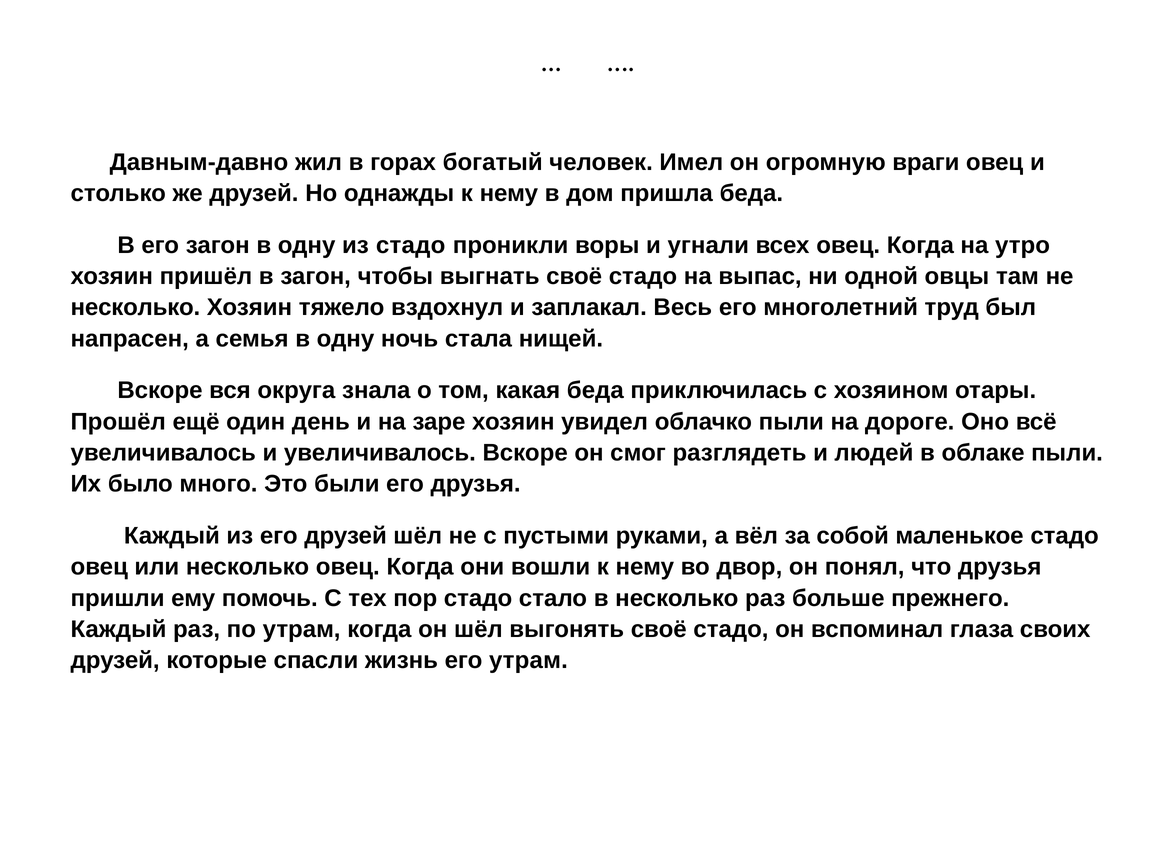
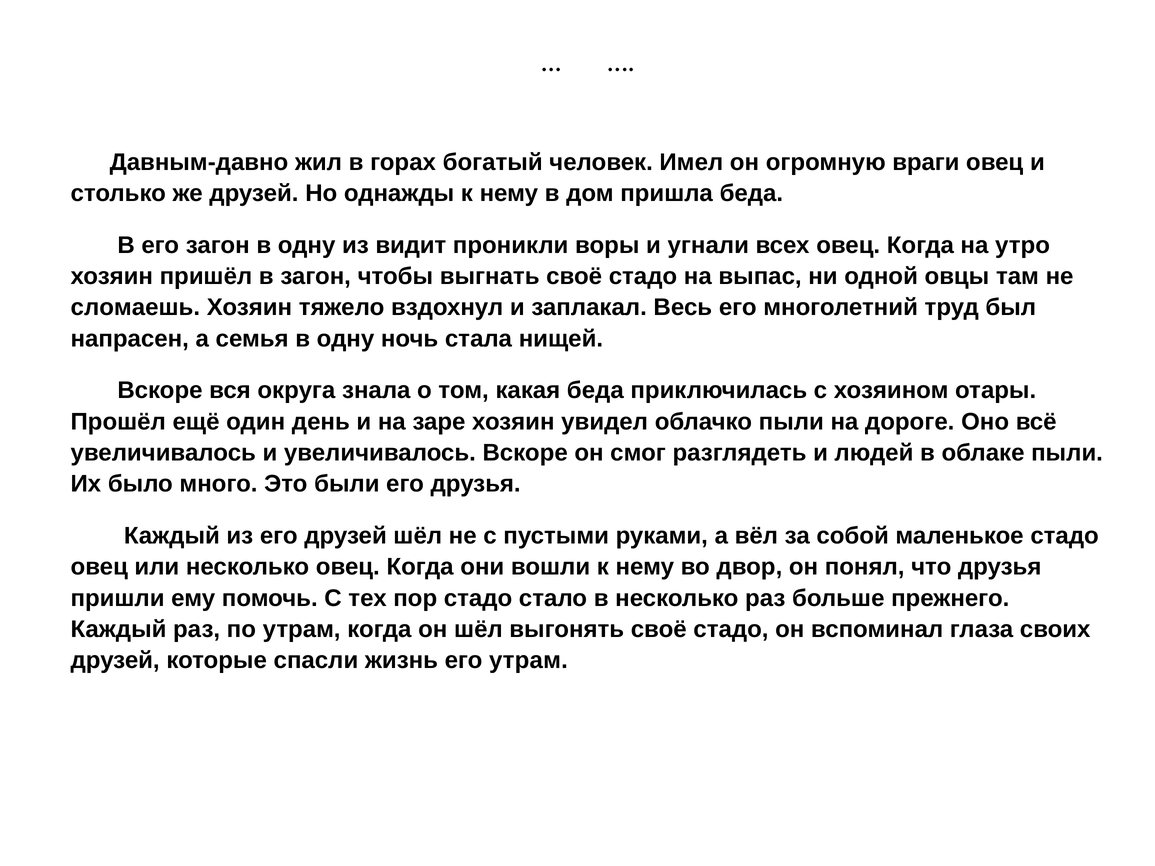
из стадо: стадо -> видит
несколько at (135, 308): несколько -> сломаешь
